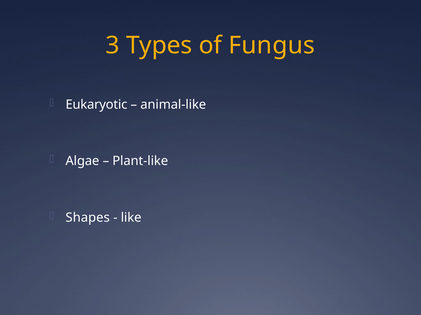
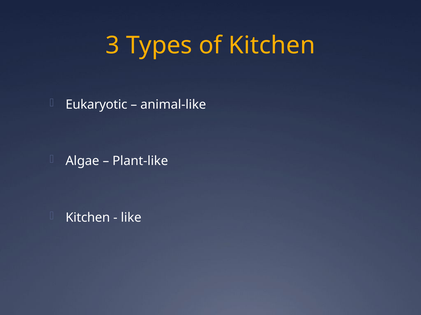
of Fungus: Fungus -> Kitchen
Shapes at (88, 218): Shapes -> Kitchen
